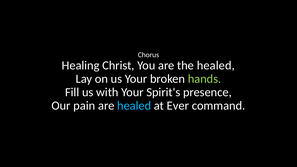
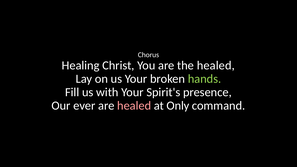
pain: pain -> ever
healed at (134, 106) colour: light blue -> pink
Ever: Ever -> Only
